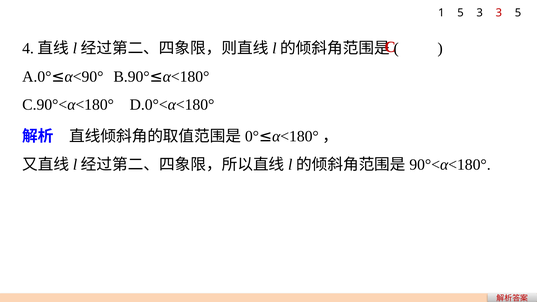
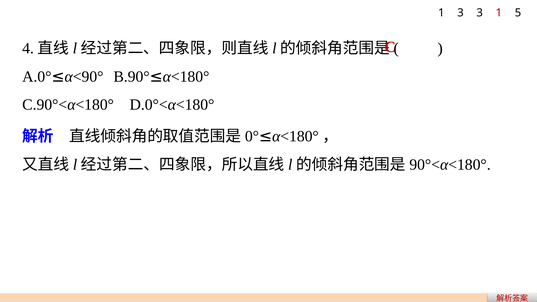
1 5: 5 -> 3
3 3: 3 -> 1
